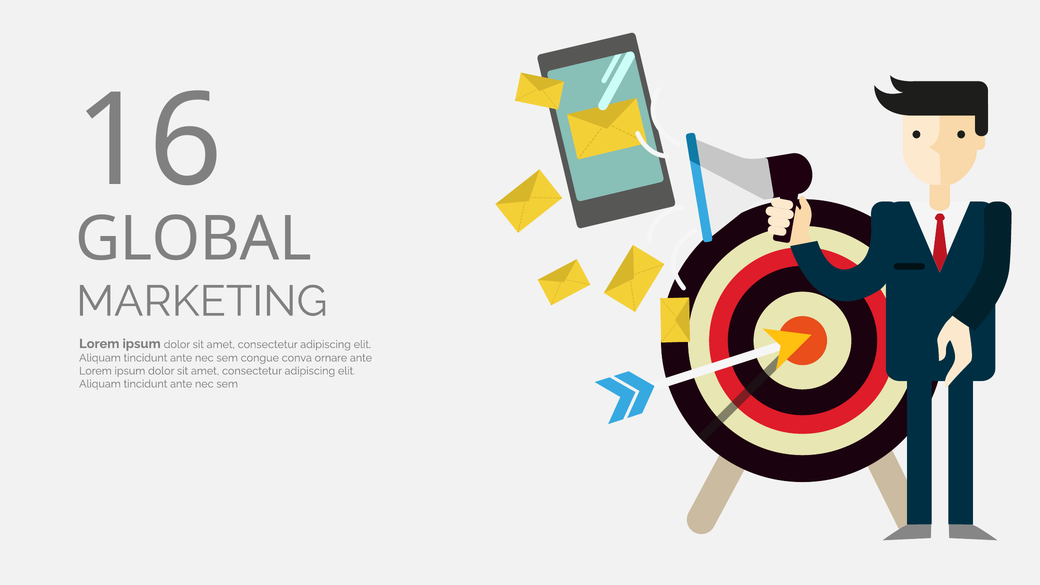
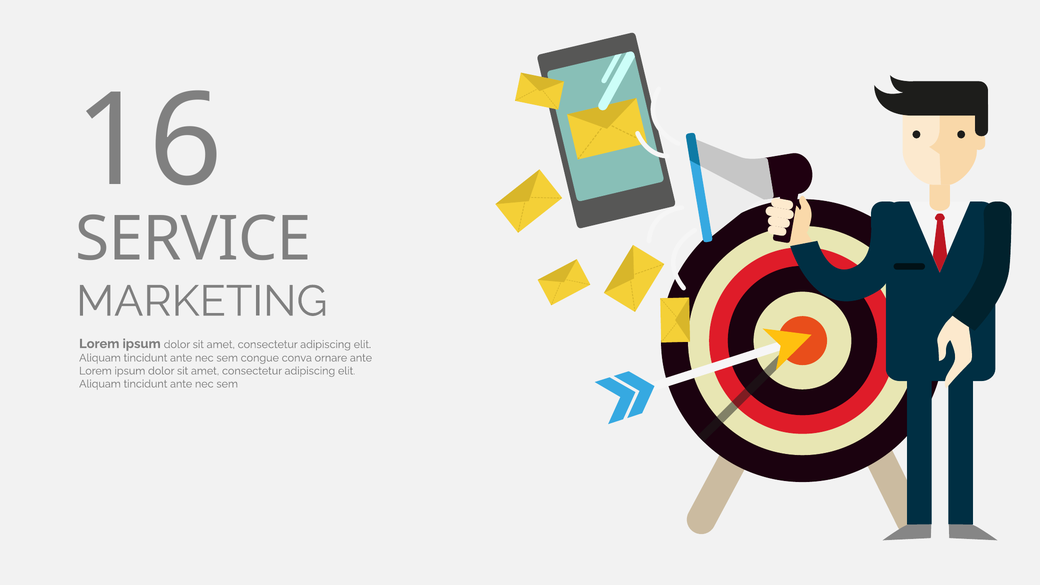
GLOBAL: GLOBAL -> SERVICE
